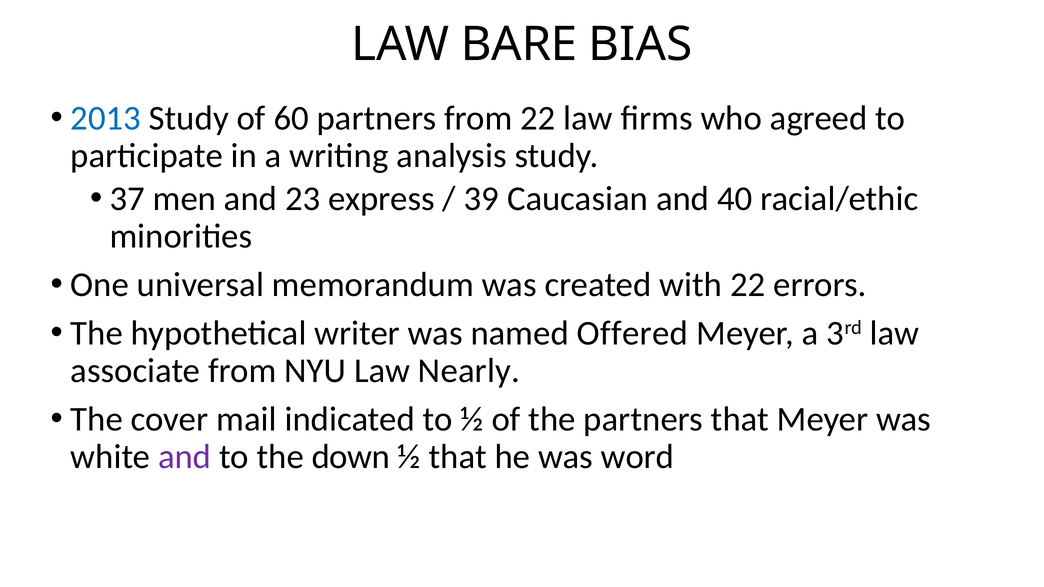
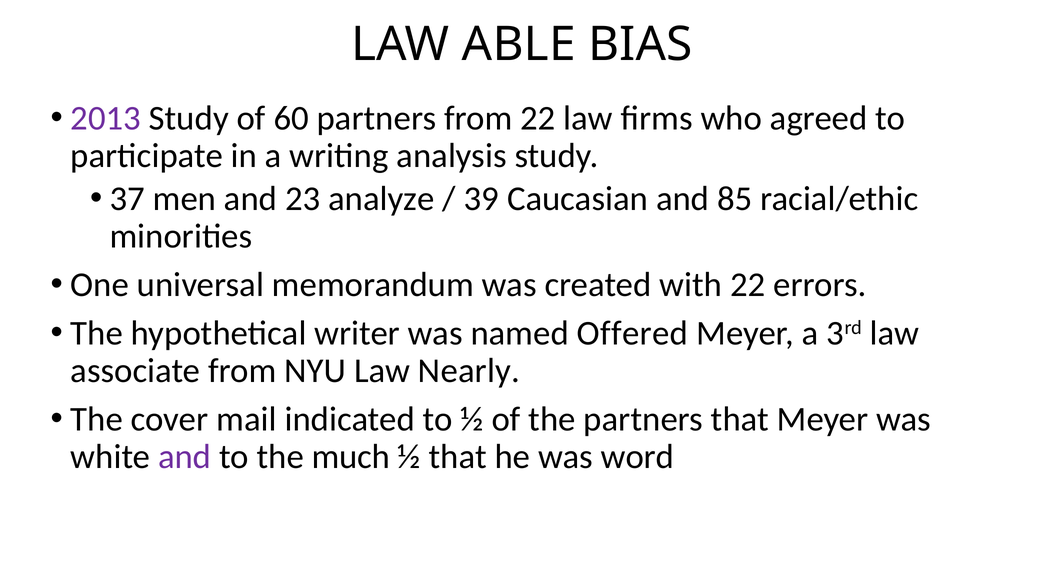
BARE: BARE -> ABLE
2013 colour: blue -> purple
express: express -> analyze
40: 40 -> 85
down: down -> much
